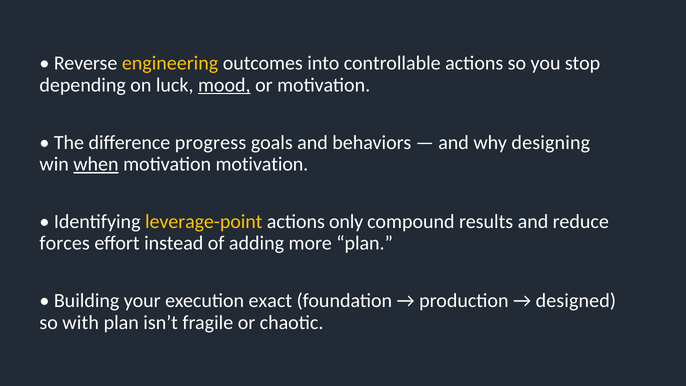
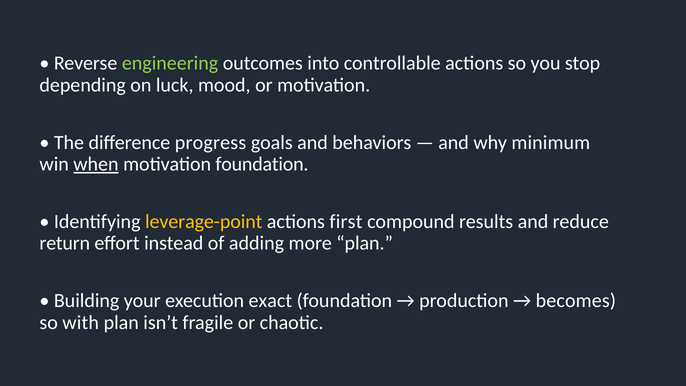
engineering colour: yellow -> light green
mood underline: present -> none
designing: designing -> minimum
motivation motivation: motivation -> foundation
only: only -> first
forces: forces -> return
designed: designed -> becomes
